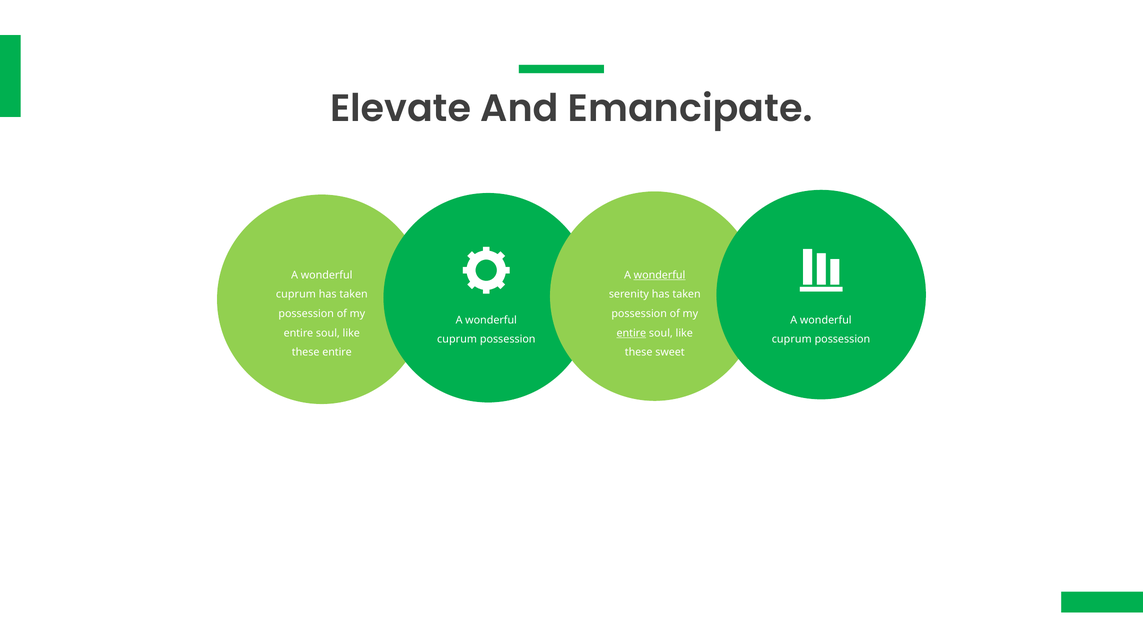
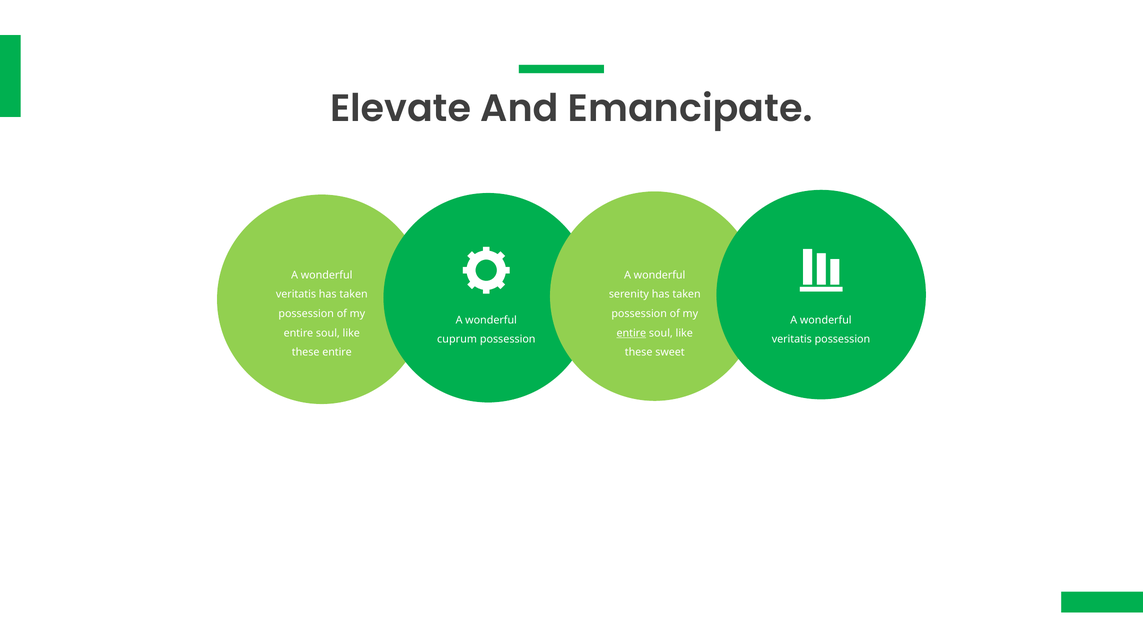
wonderful at (660, 275) underline: present -> none
cuprum at (296, 294): cuprum -> veritatis
cuprum at (792, 339): cuprum -> veritatis
